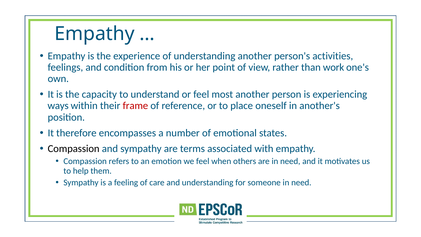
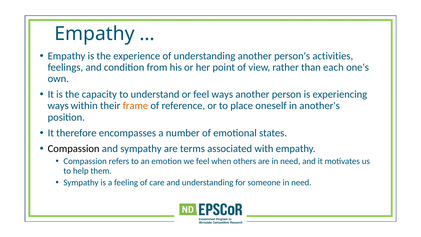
work: work -> each
feel most: most -> ways
frame colour: red -> orange
